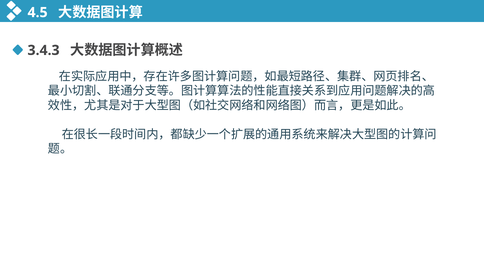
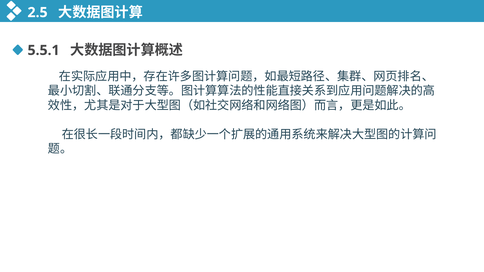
4.5: 4.5 -> 2.5
3.4.3: 3.4.3 -> 5.5.1
